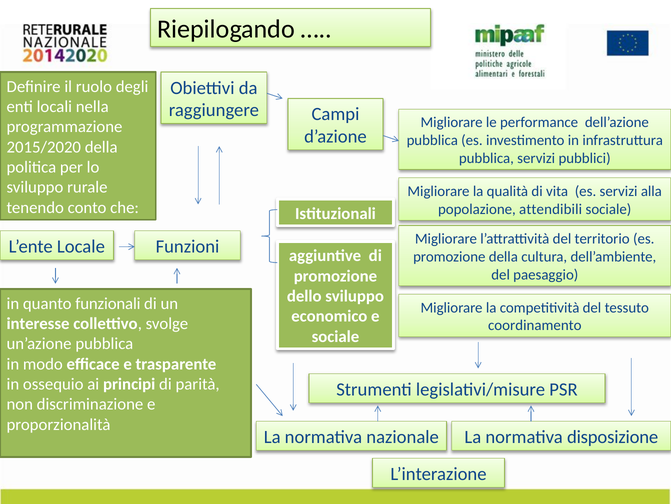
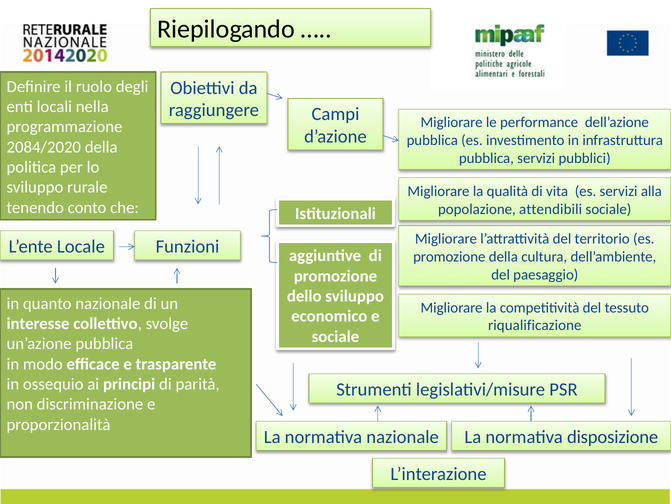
2015/2020: 2015/2020 -> 2084/2020
quanto funzionali: funzionali -> nazionale
coordinamento: coordinamento -> riqualificazione
